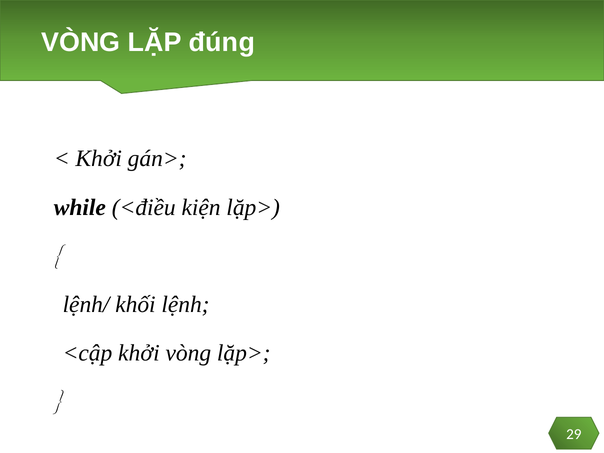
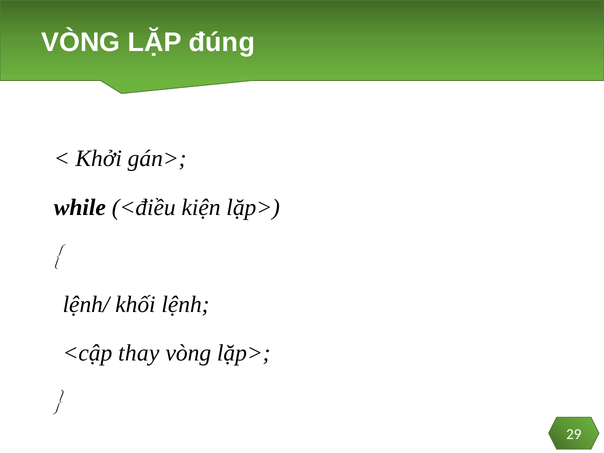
<cập khởi: khởi -> thay
